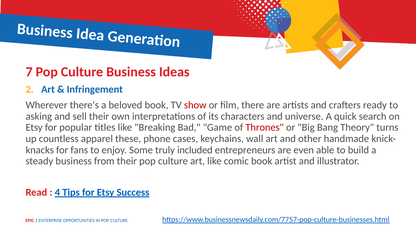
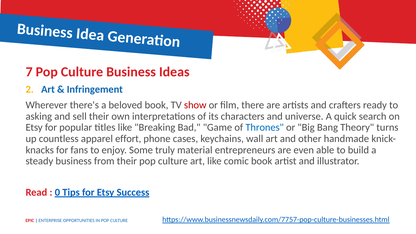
Thrones colour: red -> blue
these: these -> effort
included: included -> material
4: 4 -> 0
